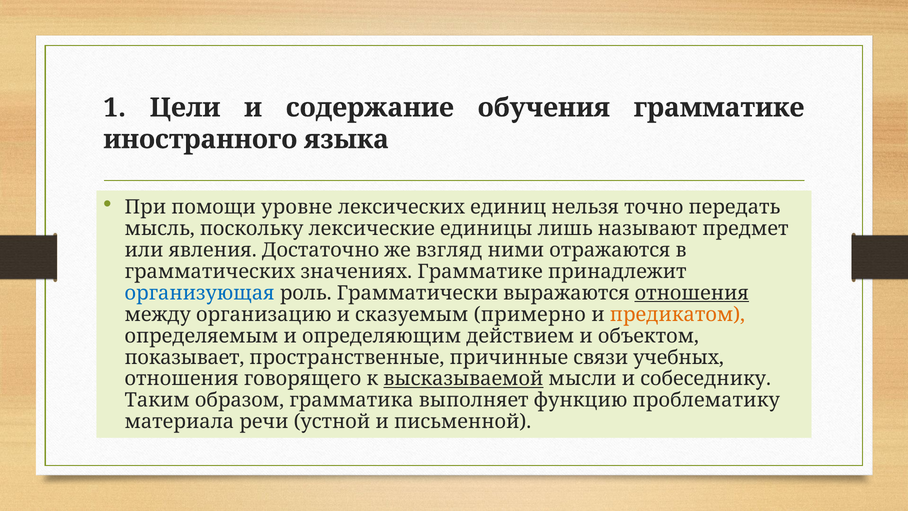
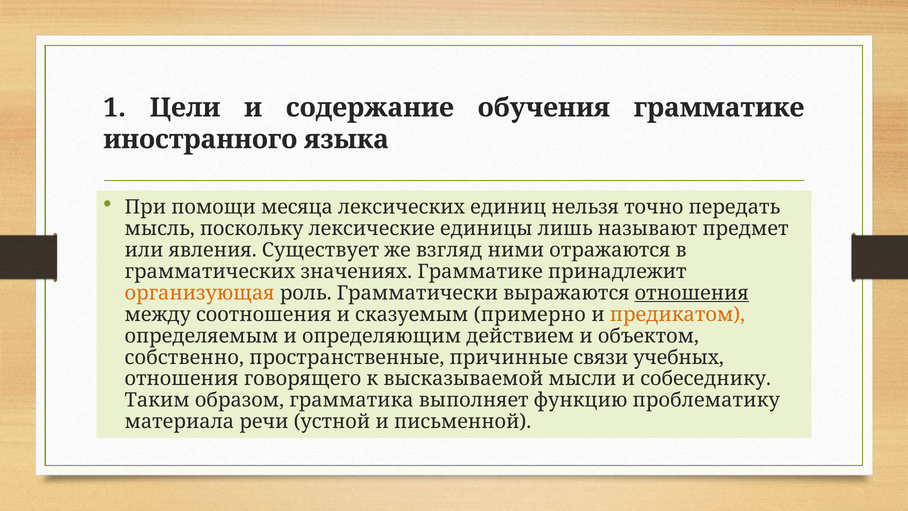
уровне: уровне -> месяца
Достаточно: Достаточно -> Существует
организующая colour: blue -> orange
организацию: организацию -> соотношения
показывает: показывает -> собственно
высказываемой underline: present -> none
